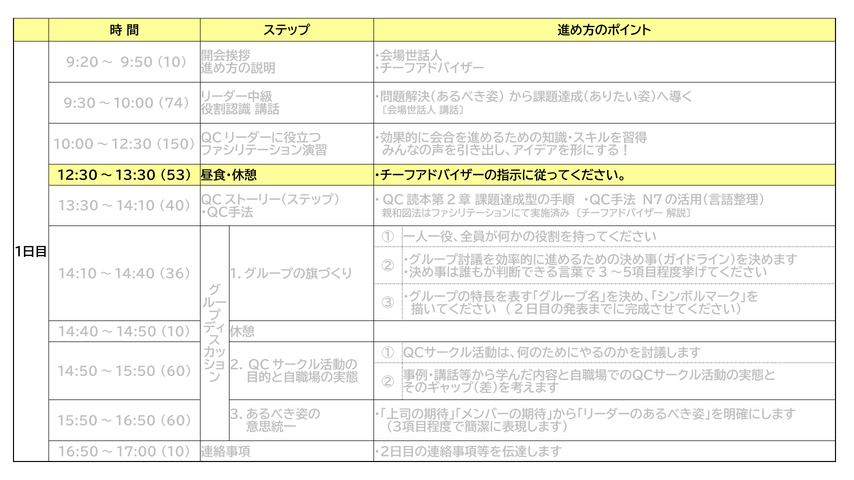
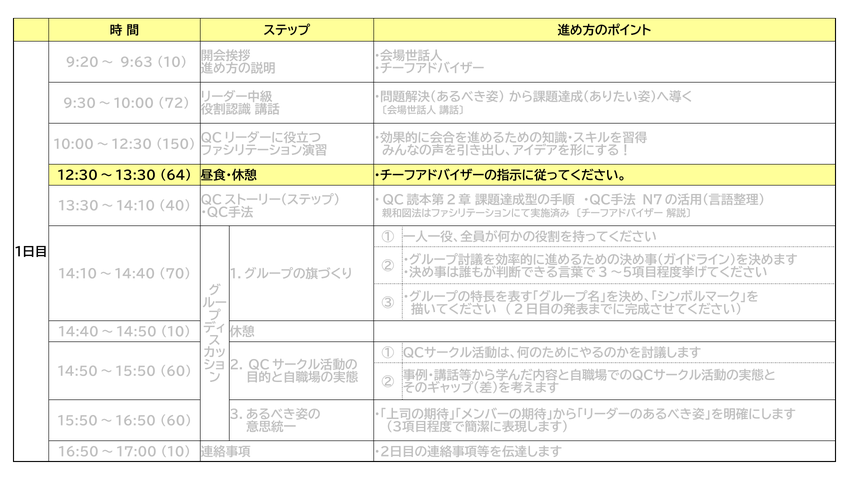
9:50: 9:50 -> 9:63
74: 74 -> 72
53: 53 -> 64
36: 36 -> 70
